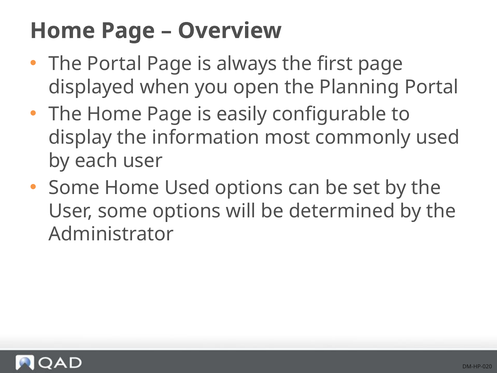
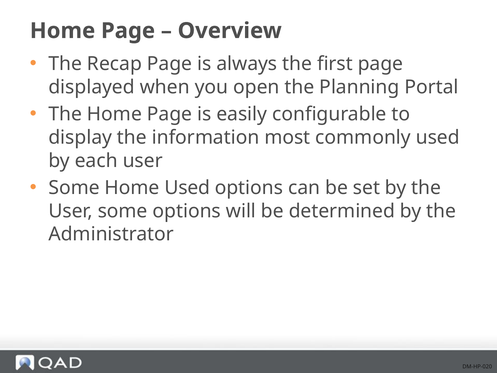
The Portal: Portal -> Recap
